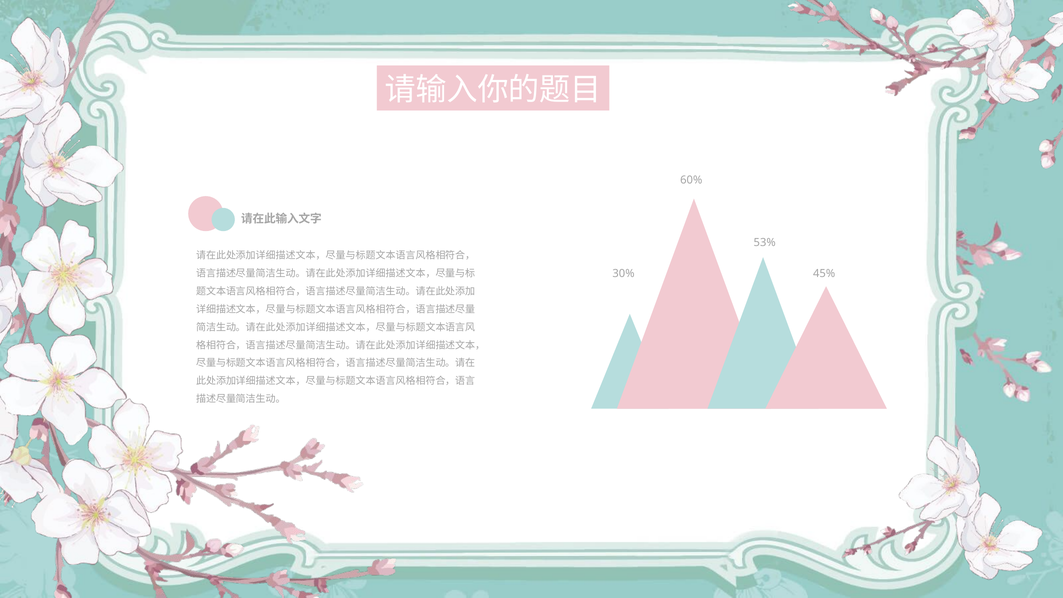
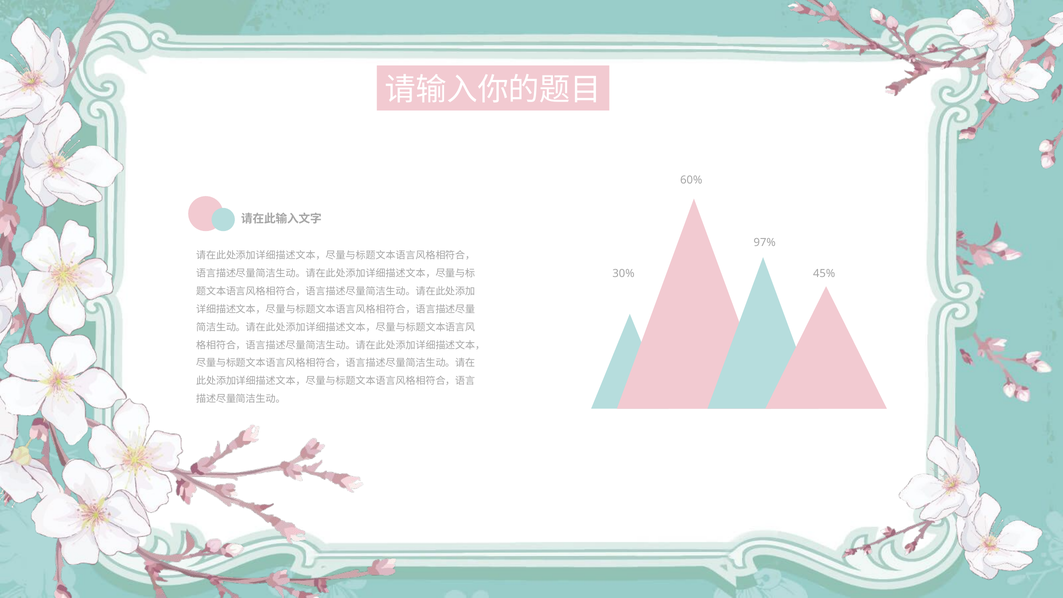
53%: 53% -> 97%
